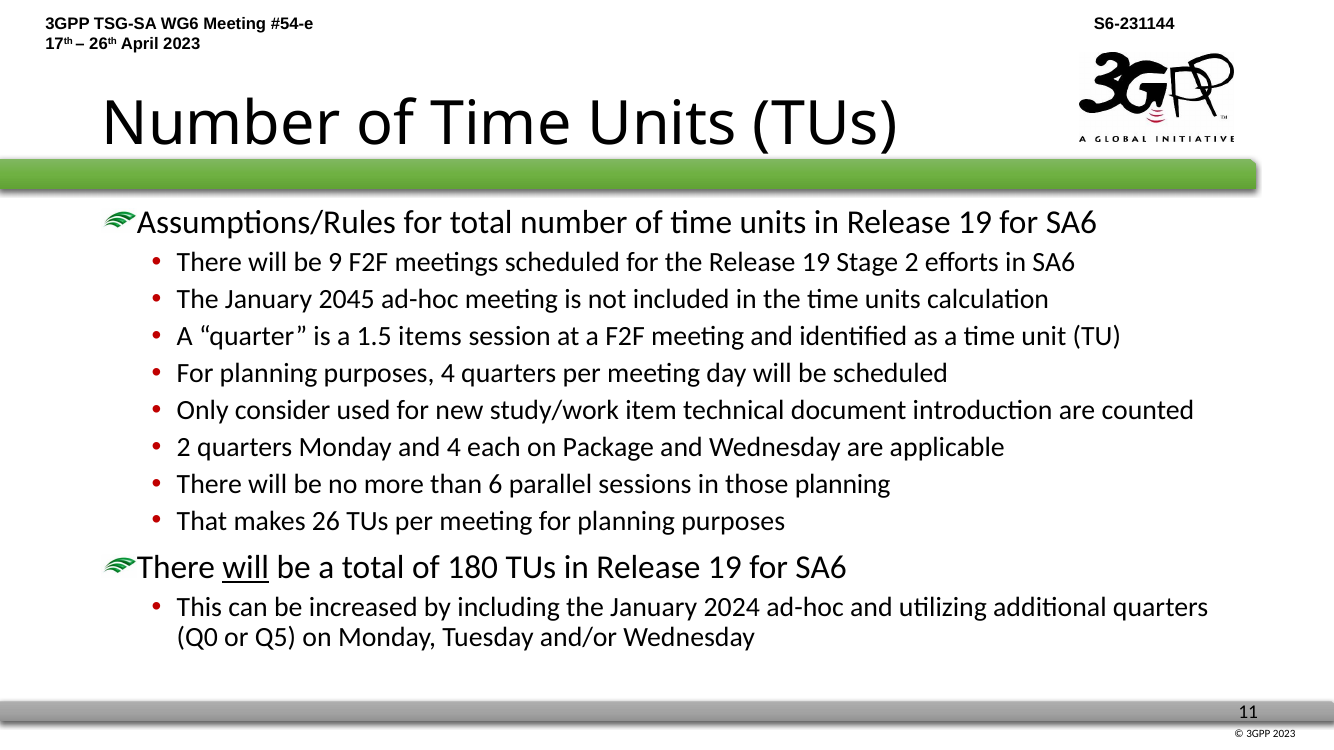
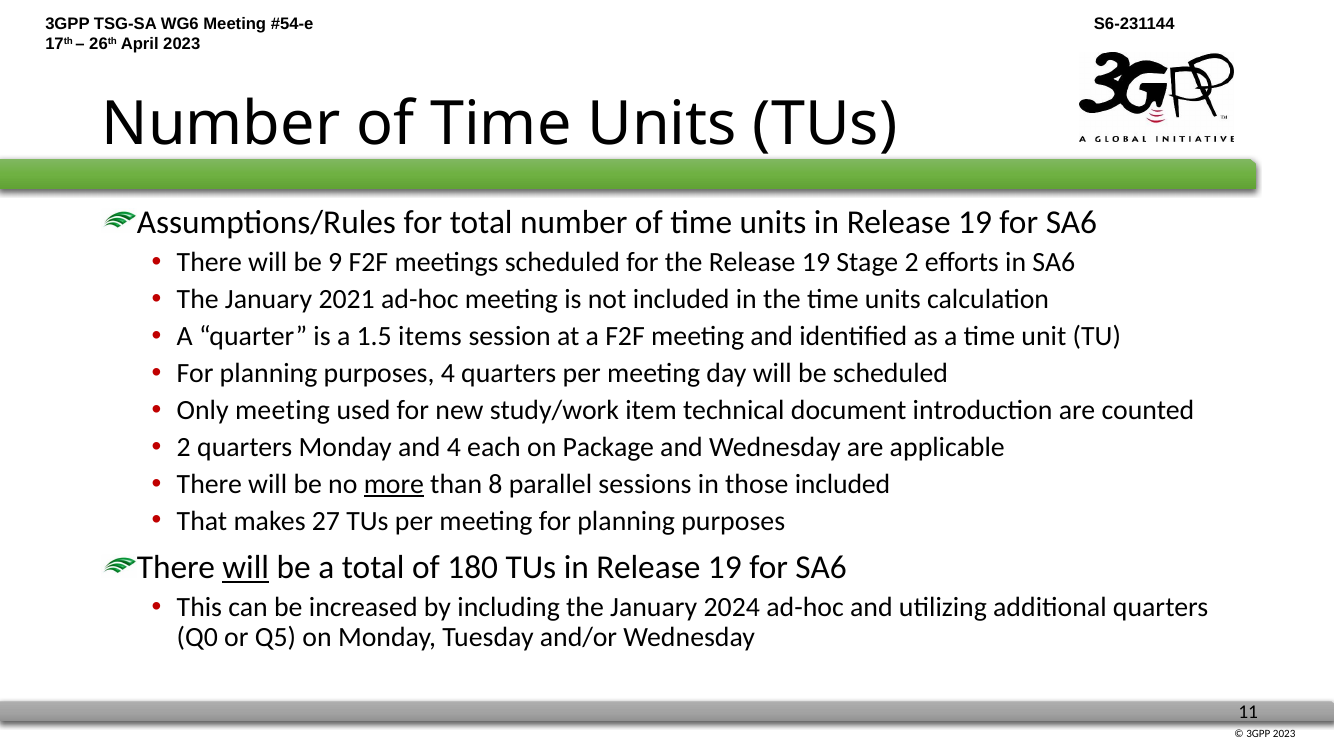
2045: 2045 -> 2021
Only consider: consider -> meeting
more underline: none -> present
6: 6 -> 8
those planning: planning -> included
26: 26 -> 27
